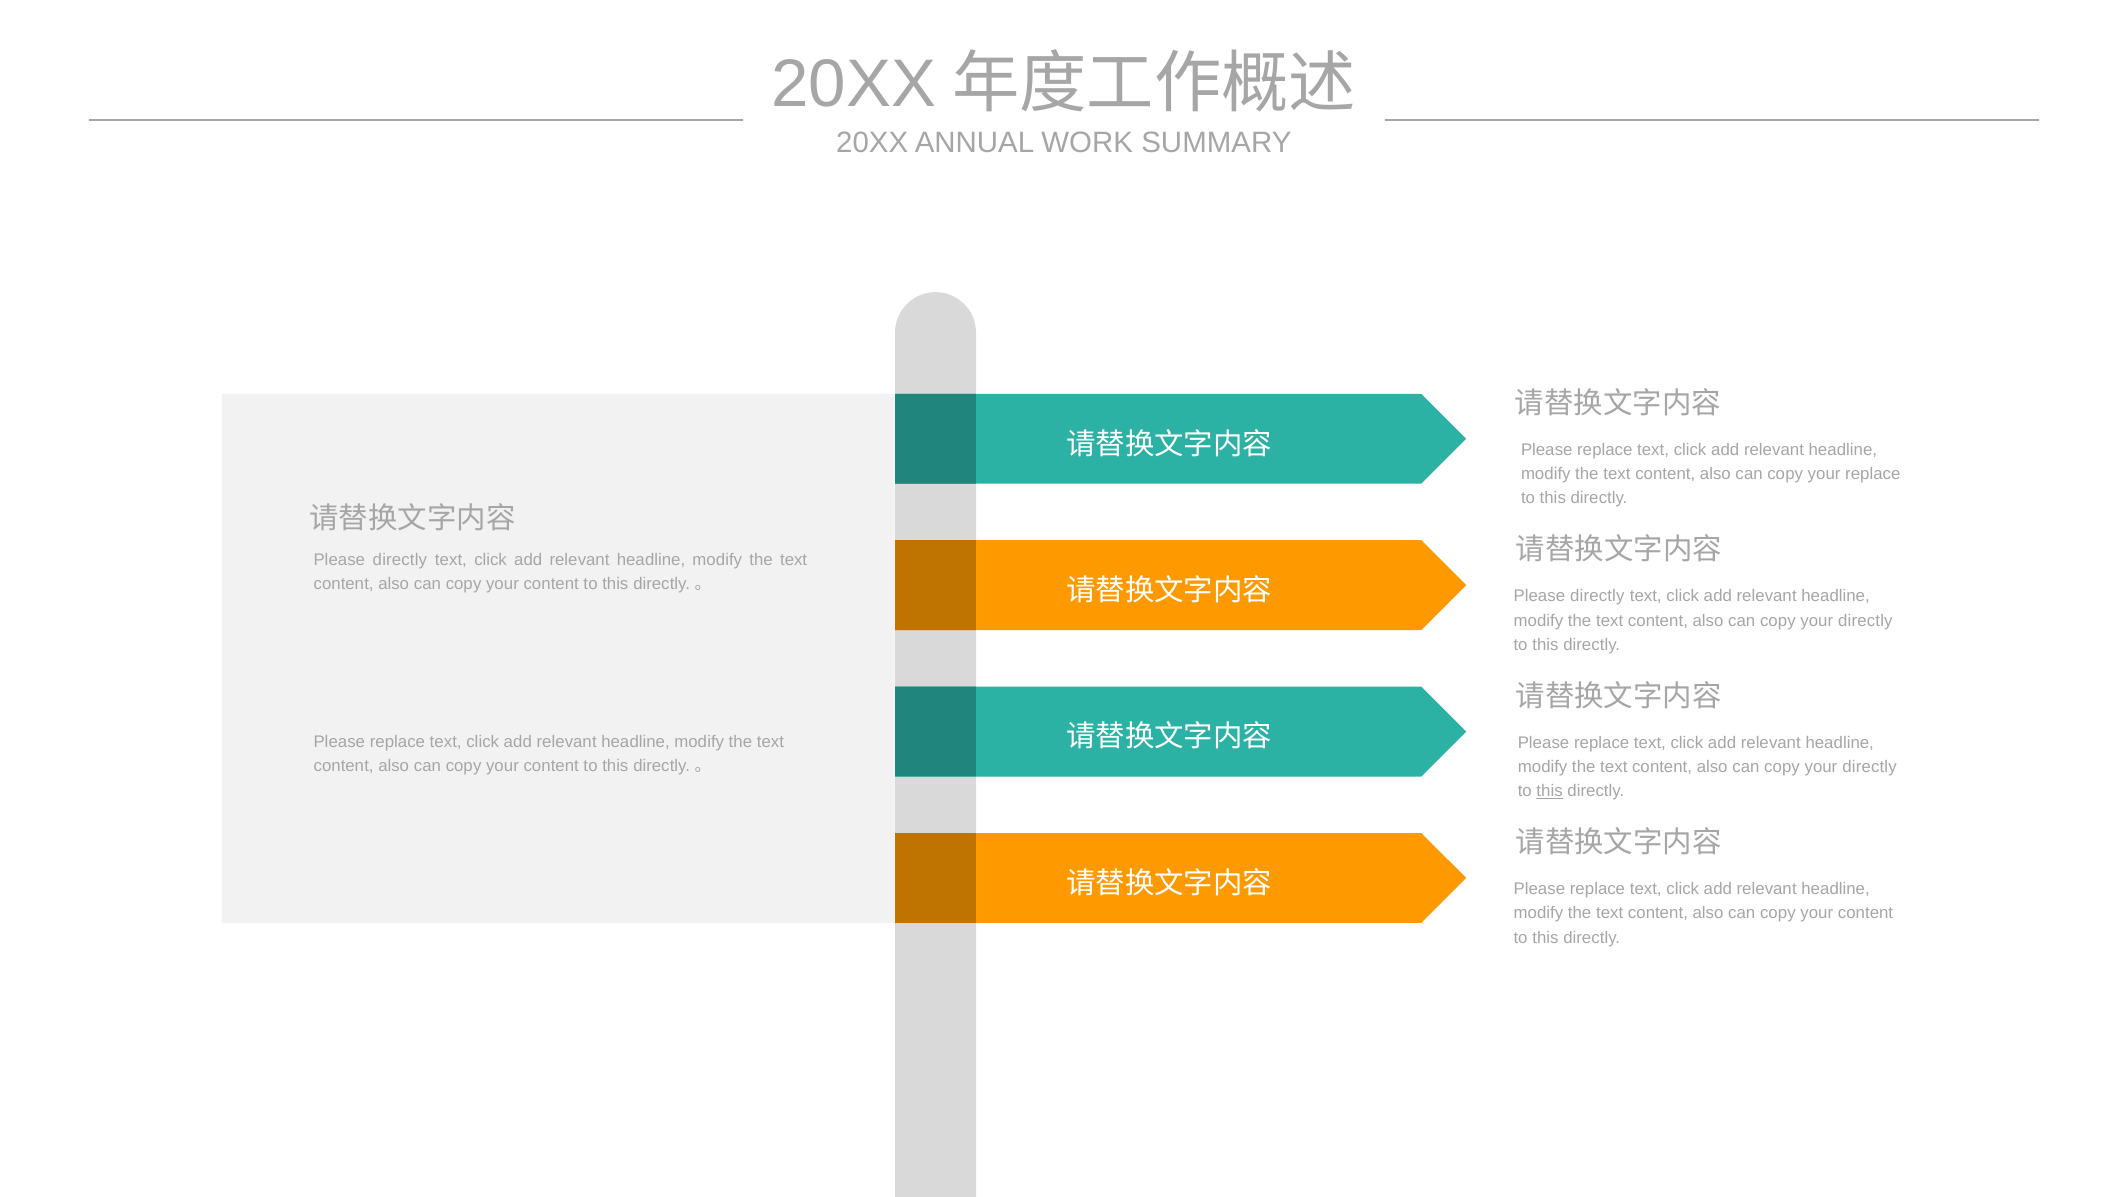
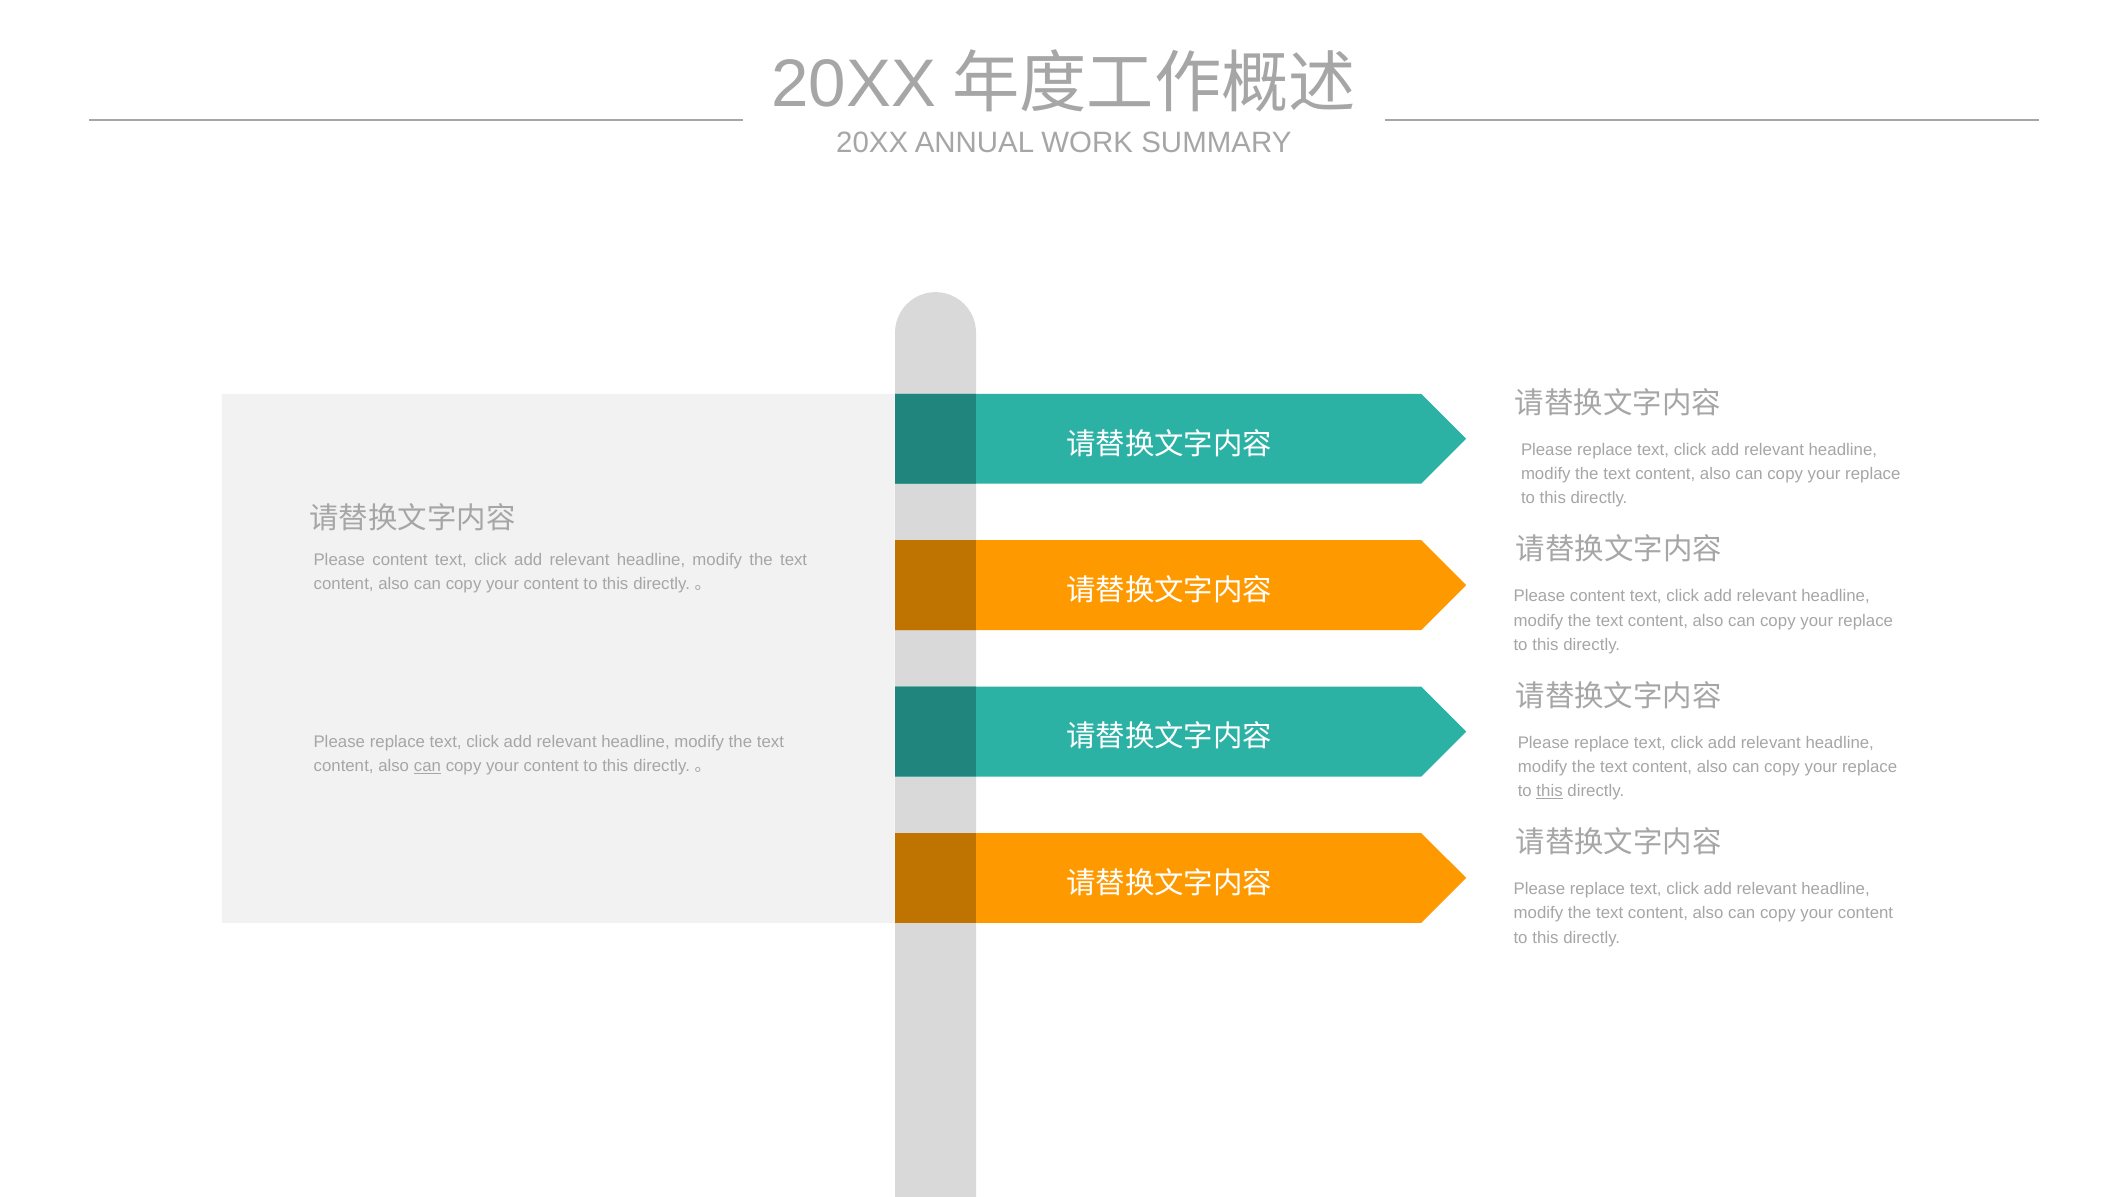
directly at (400, 560): directly -> content
directly at (1597, 596): directly -> content
directly at (1865, 621): directly -> replace
can at (427, 766) underline: none -> present
directly at (1870, 767): directly -> replace
